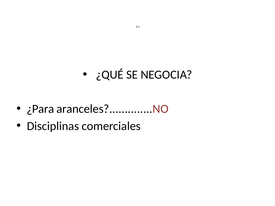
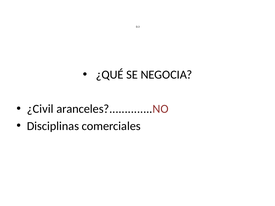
¿Para: ¿Para -> ¿Civil
